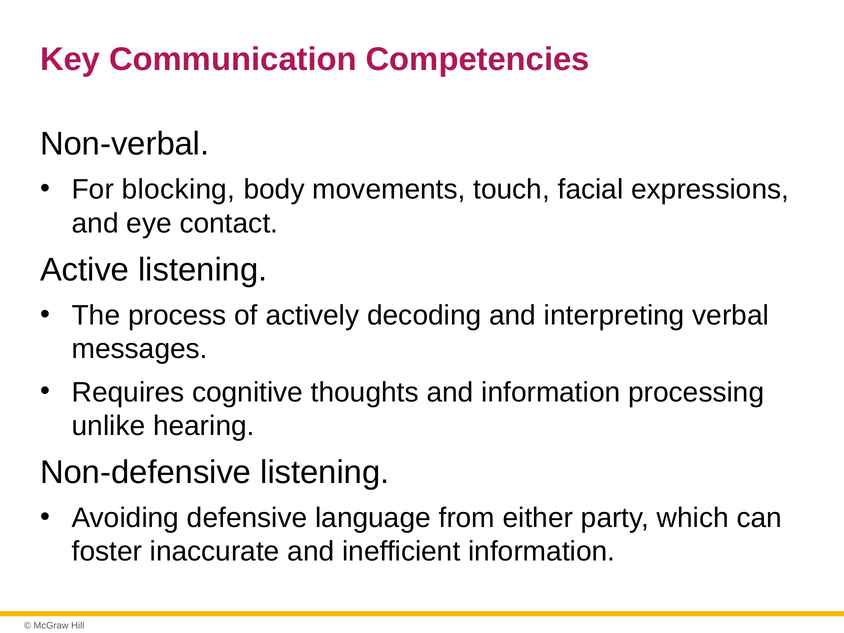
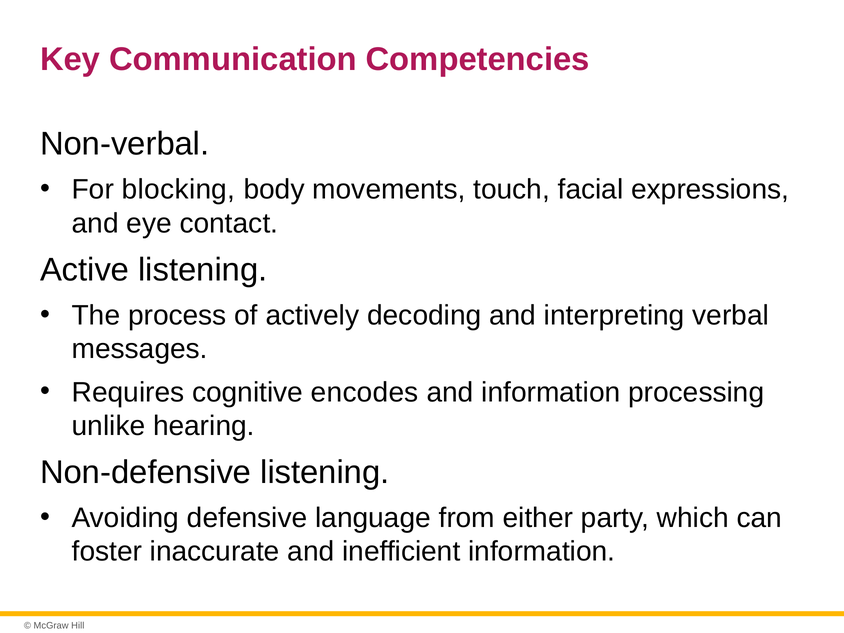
thoughts: thoughts -> encodes
